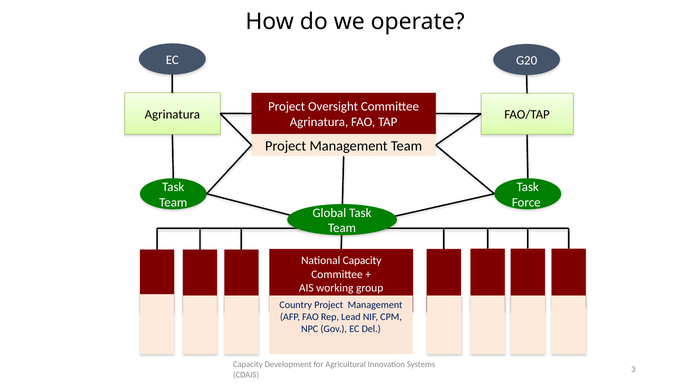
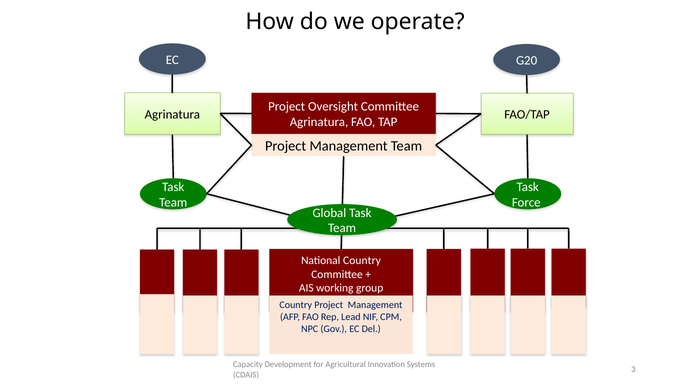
National Capacity: Capacity -> Country
